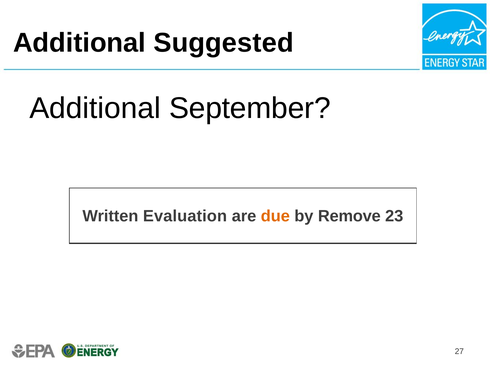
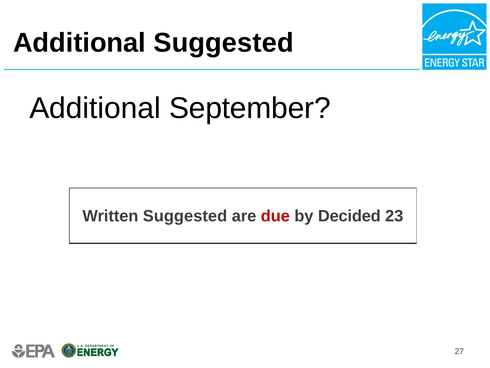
Written Evaluation: Evaluation -> Suggested
due colour: orange -> red
Remove: Remove -> Decided
